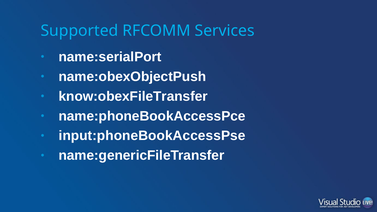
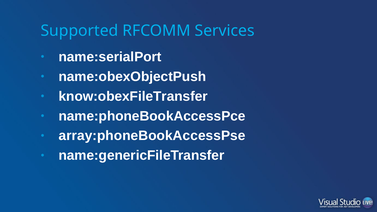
input:phoneBookAccessPse: input:phoneBookAccessPse -> array:phoneBookAccessPse
